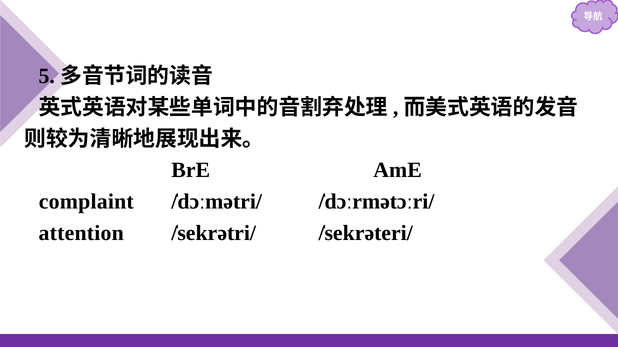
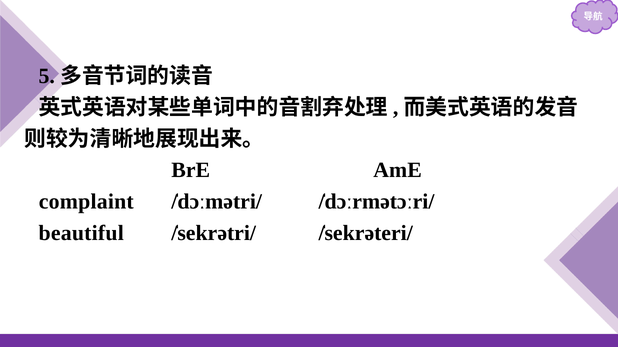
attention: attention -> beautiful
